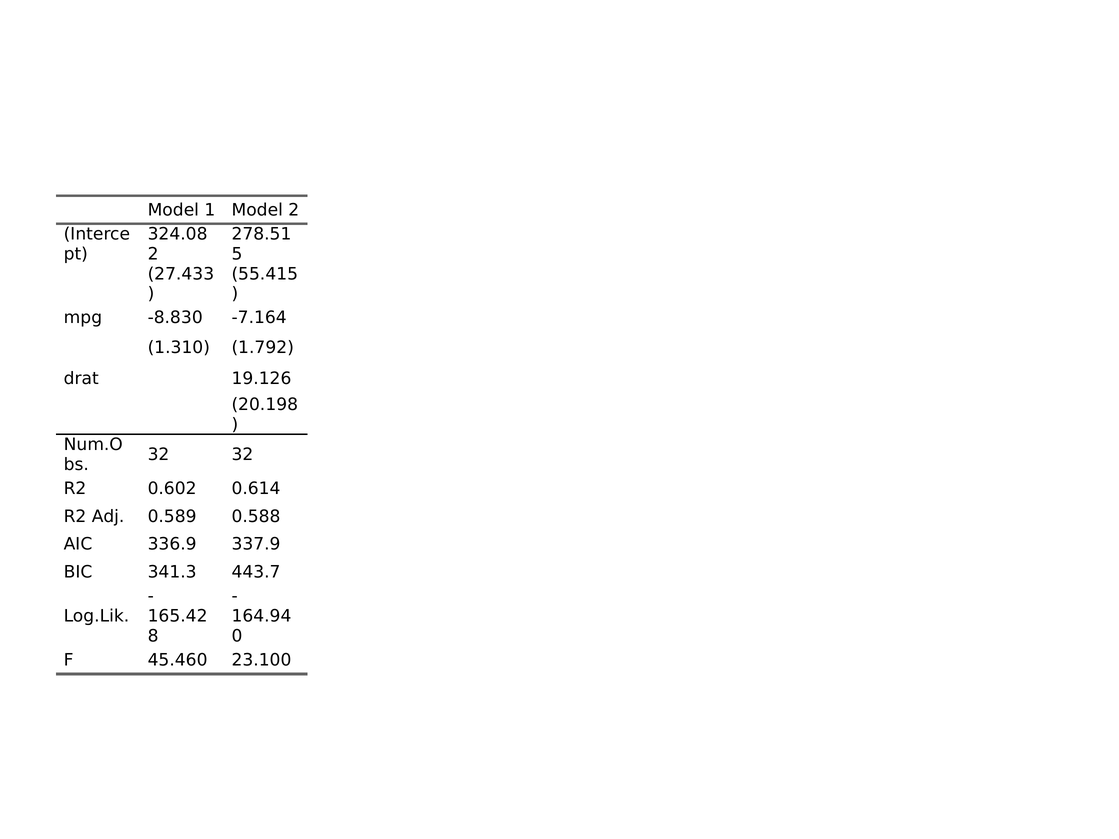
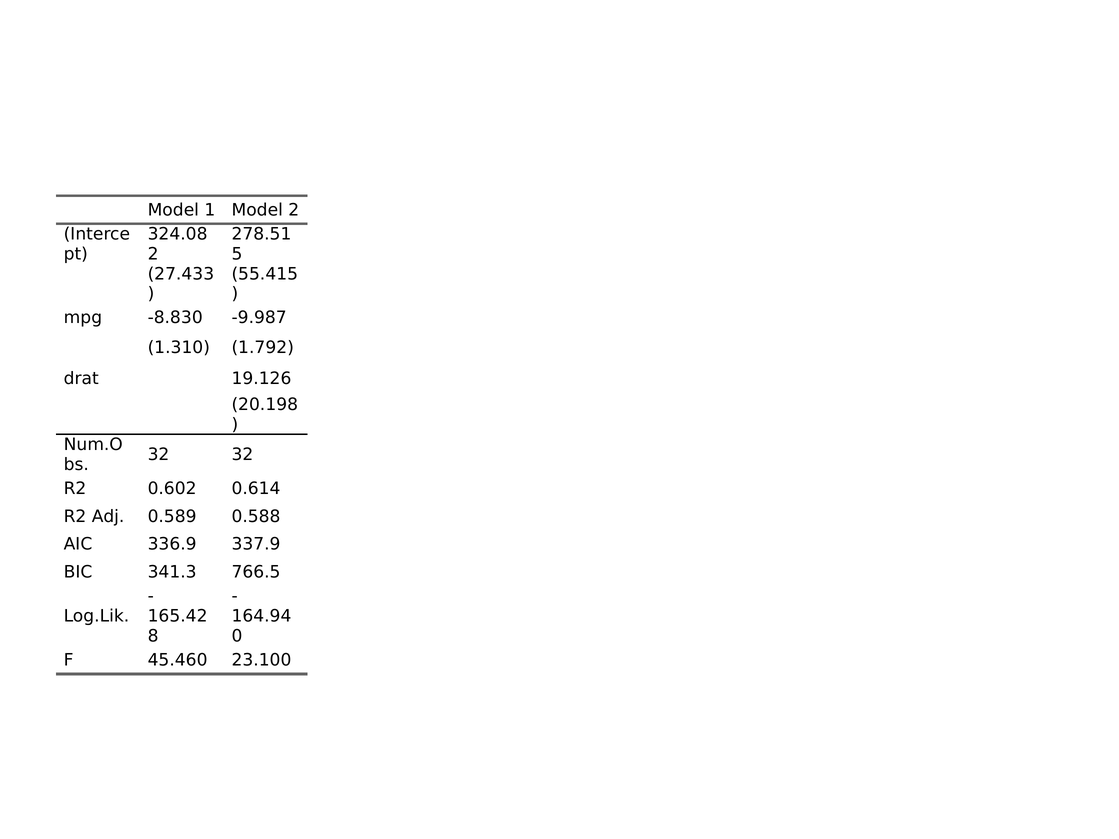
-7.164: -7.164 -> -9.987
443.7: 443.7 -> 766.5
